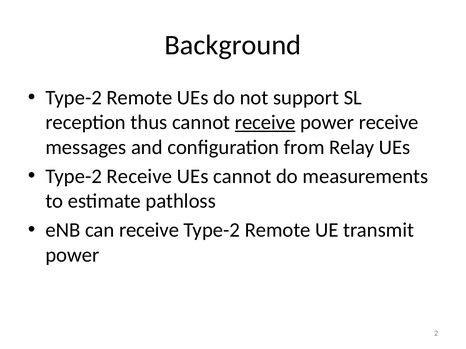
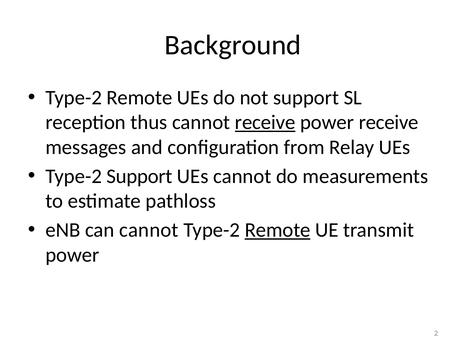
Type-2 Receive: Receive -> Support
can receive: receive -> cannot
Remote at (278, 230) underline: none -> present
